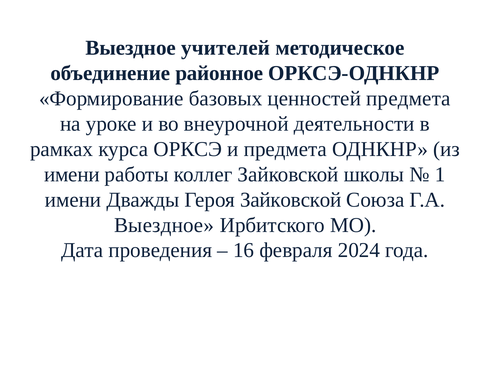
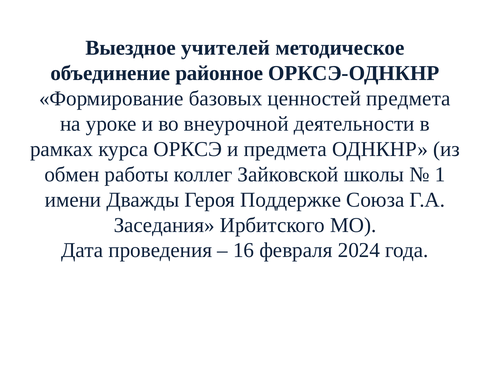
имени at (72, 174): имени -> обмен
Героя Зайковской: Зайковской -> Поддержке
Выездное at (164, 225): Выездное -> Заседания
